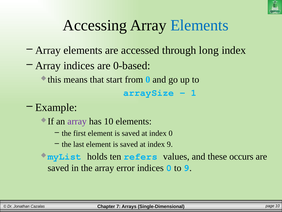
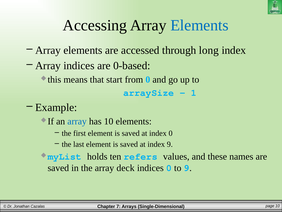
array at (77, 121) colour: purple -> blue
occurs: occurs -> names
error: error -> deck
